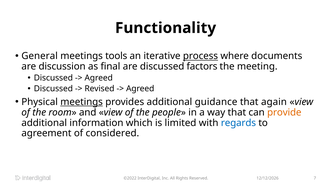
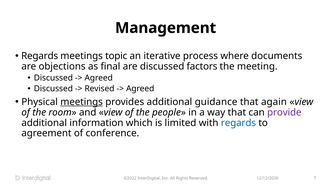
Functionality: Functionality -> Management
General at (40, 56): General -> Regards
tools: tools -> topic
process underline: present -> none
discussion: discussion -> objections
provide colour: orange -> purple
considered: considered -> conference
